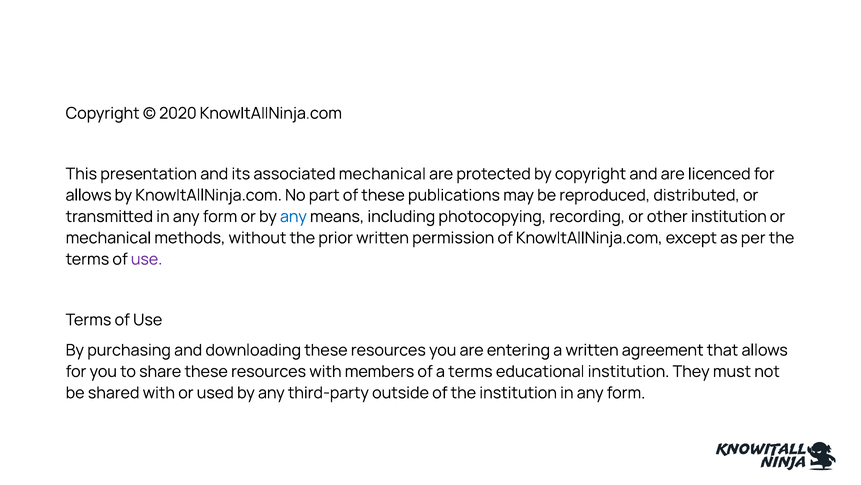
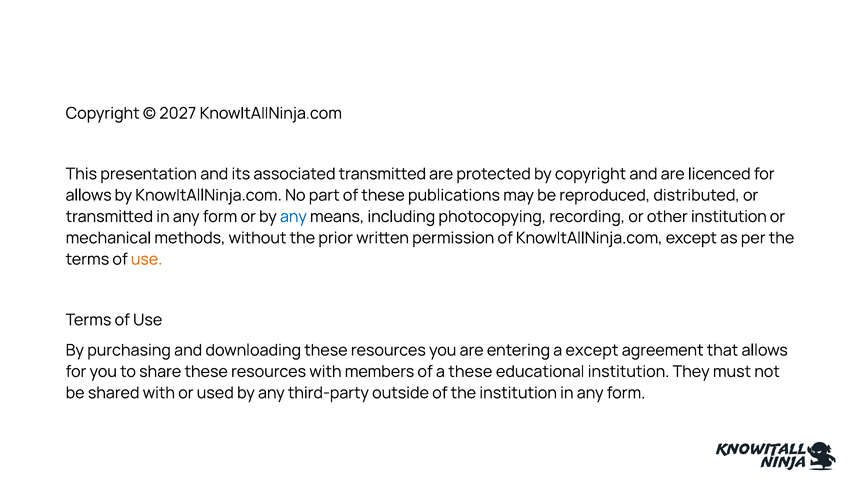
2020: 2020 -> 2027
associated mechanical: mechanical -> transmitted
use at (147, 259) colour: purple -> orange
a written: written -> except
a terms: terms -> these
